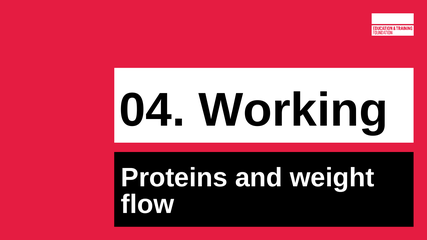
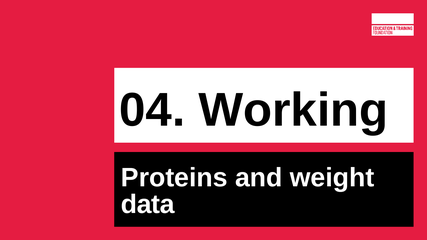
flow: flow -> data
